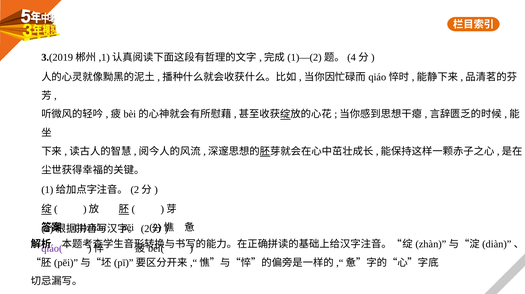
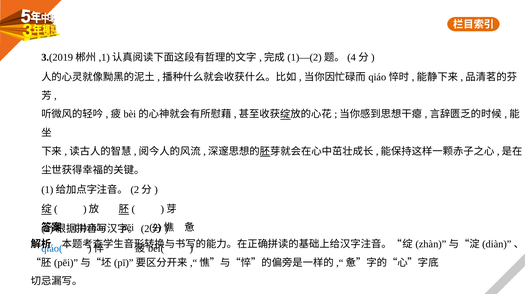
qiáo( colour: purple -> blue
